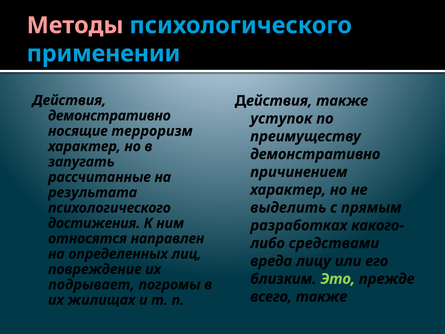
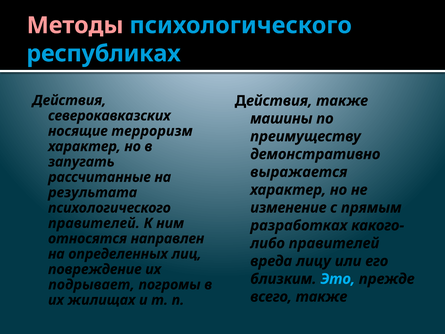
применении: применении -> республиках
демонстративно at (109, 116): демонстративно -> северокавказских
уступок: уступок -> машины
причинением: причинением -> выражается
выделить: выделить -> изменение
достижения at (94, 223): достижения -> правителей
средствами at (334, 243): средствами -> правителей
Это colour: light green -> light blue
